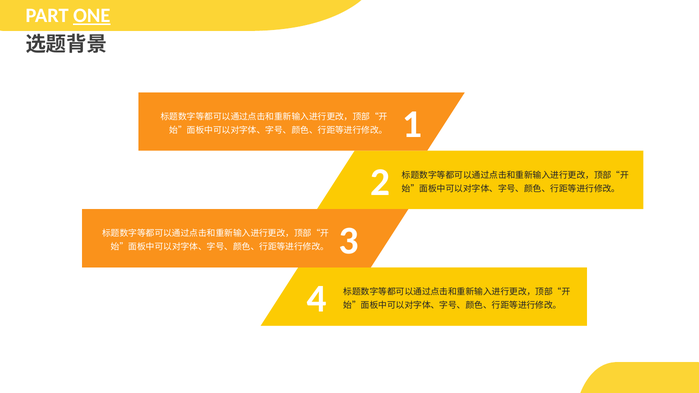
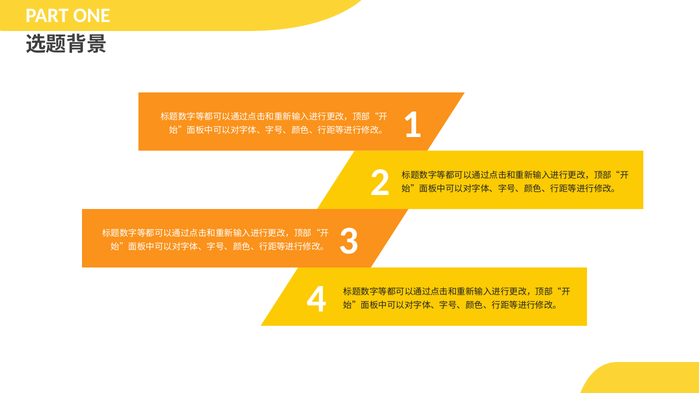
ONE underline: present -> none
